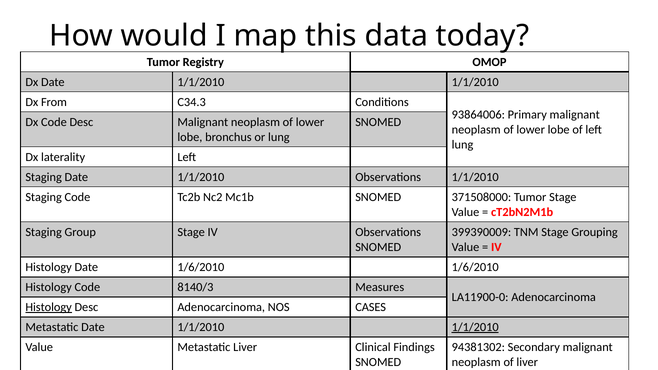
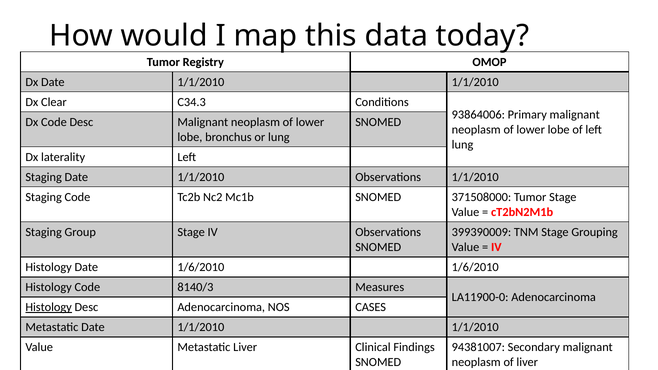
From: From -> Clear
1/1/2010 at (475, 327) underline: present -> none
94381302: 94381302 -> 94381007
